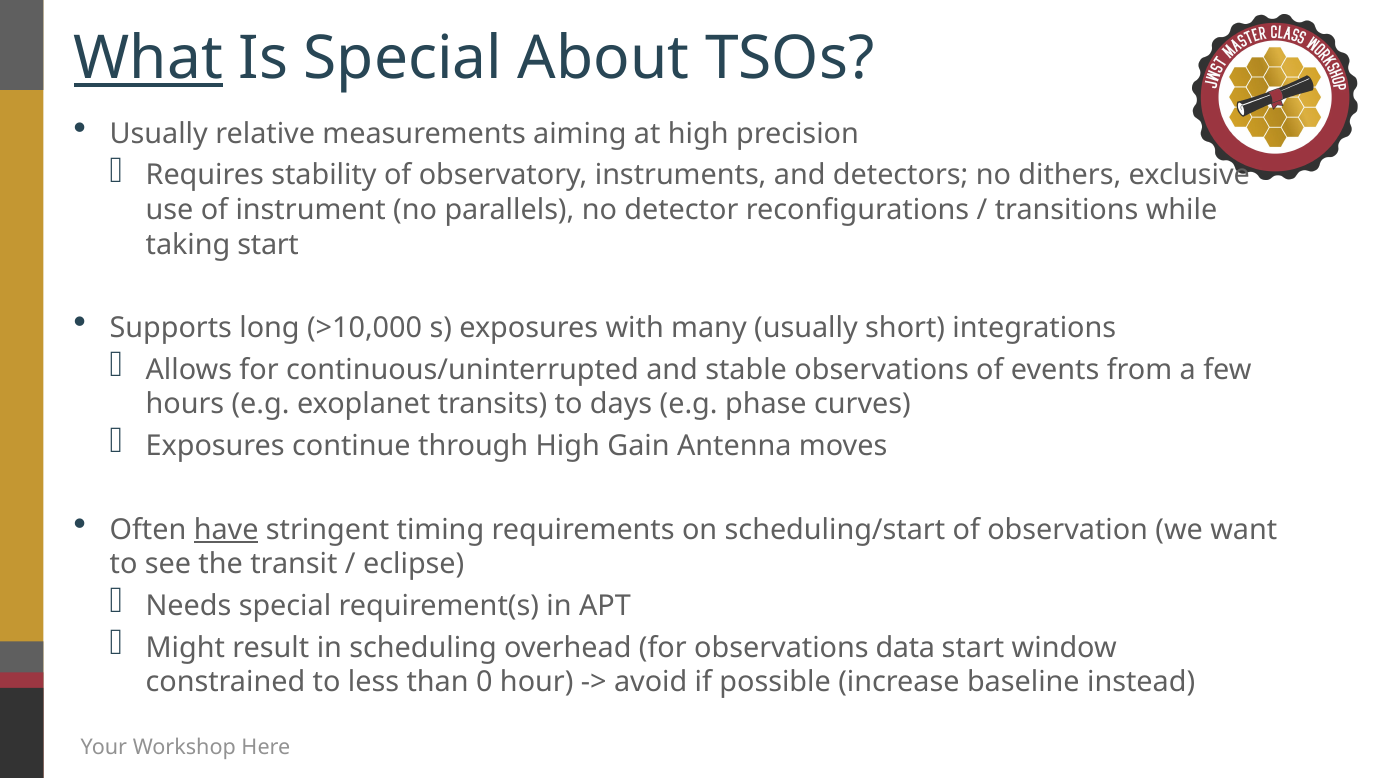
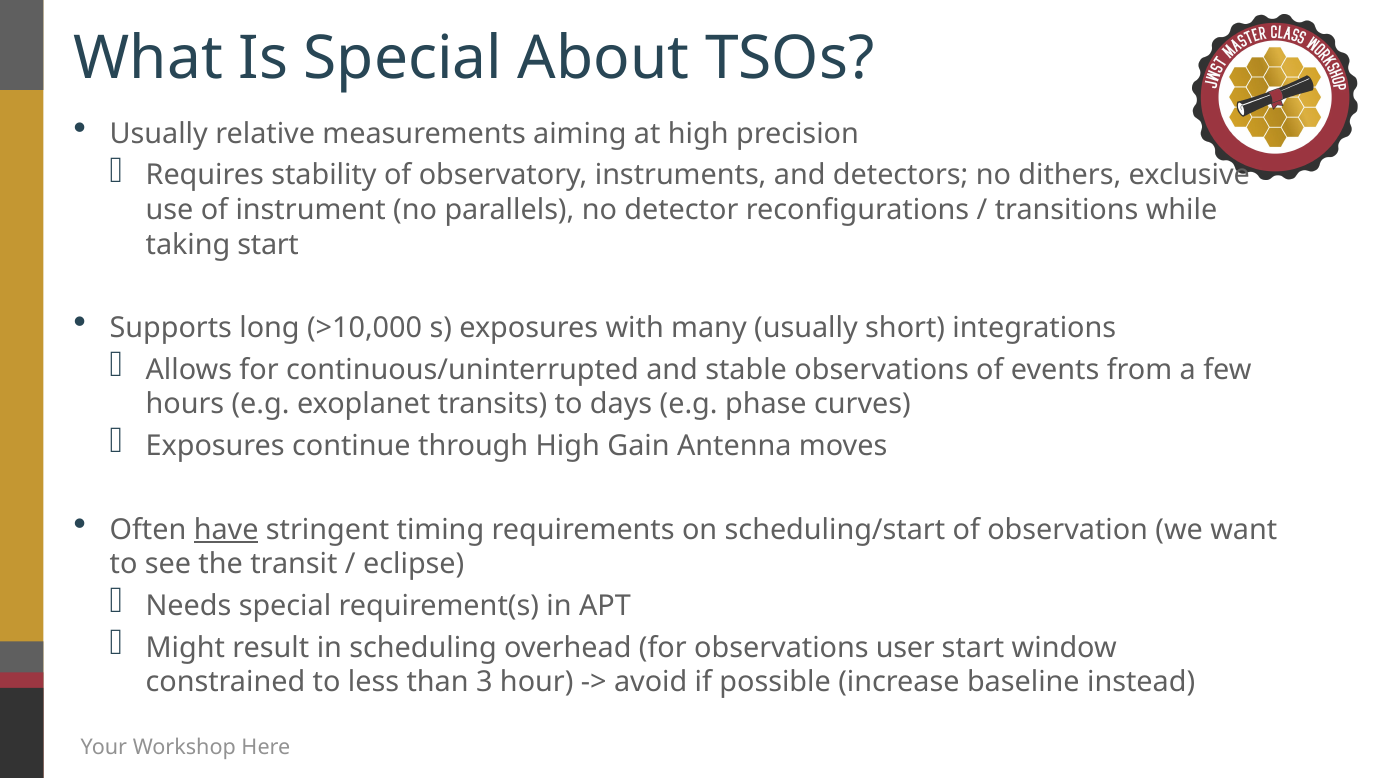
What underline: present -> none
data: data -> user
0: 0 -> 3
